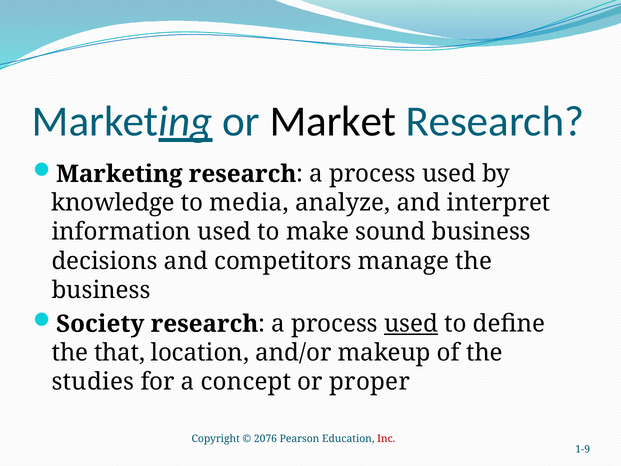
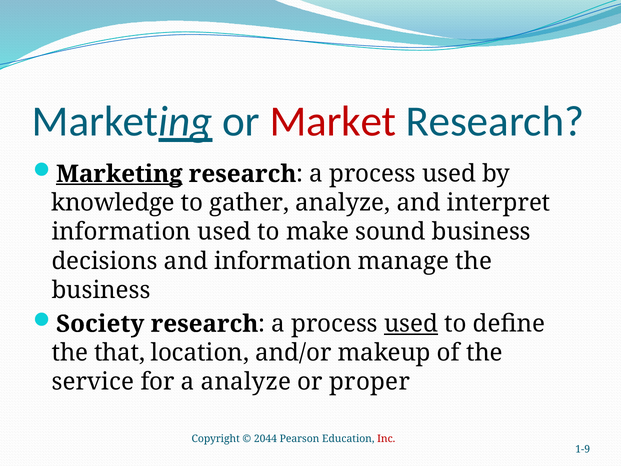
Market colour: black -> red
Marketing at (119, 174) underline: none -> present
media: media -> gather
and competitors: competitors -> information
studies: studies -> service
a concept: concept -> analyze
2076: 2076 -> 2044
